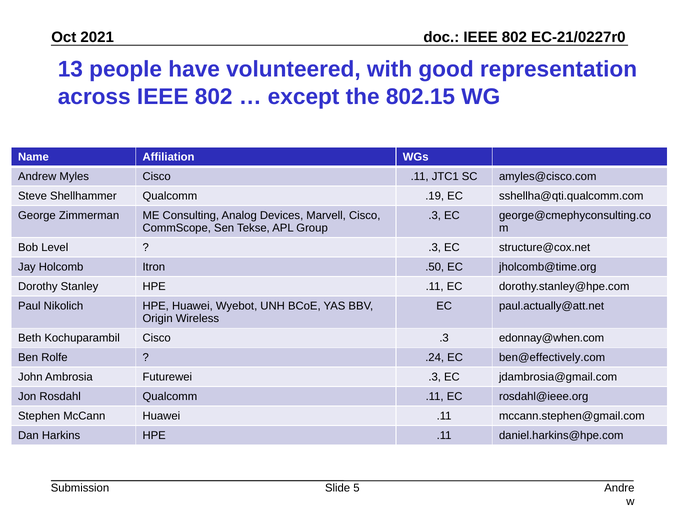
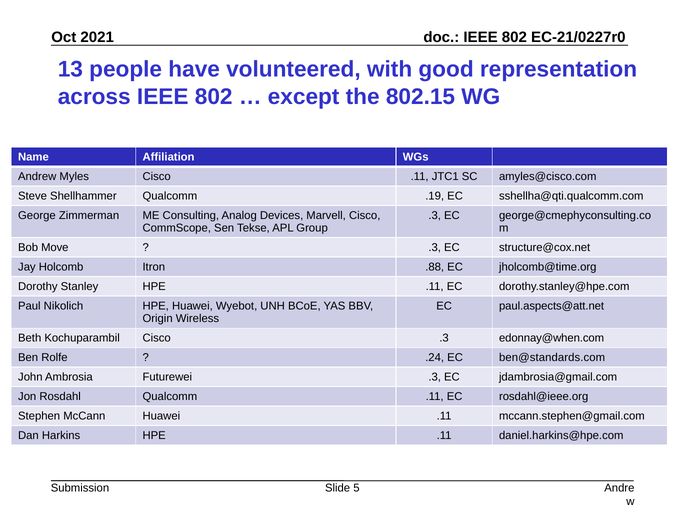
Level: Level -> Move
.50: .50 -> .88
paul.actually@att.net: paul.actually@att.net -> paul.aspects@att.net
ben@effectively.com: ben@effectively.com -> ben@standards.com
